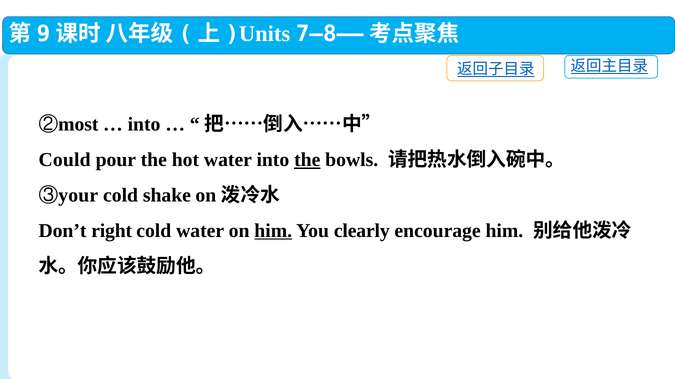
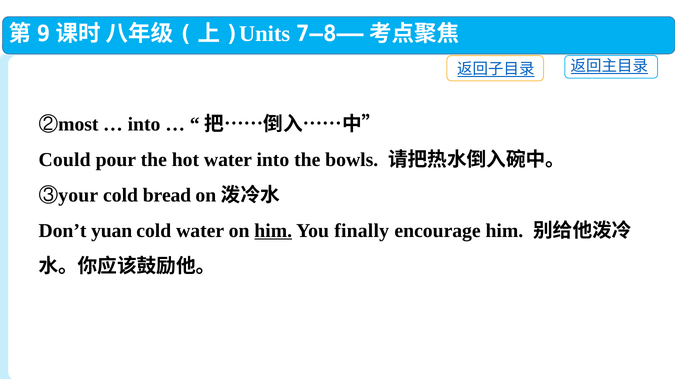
the at (307, 160) underline: present -> none
shake: shake -> bread
right: right -> yuan
clearly: clearly -> finally
